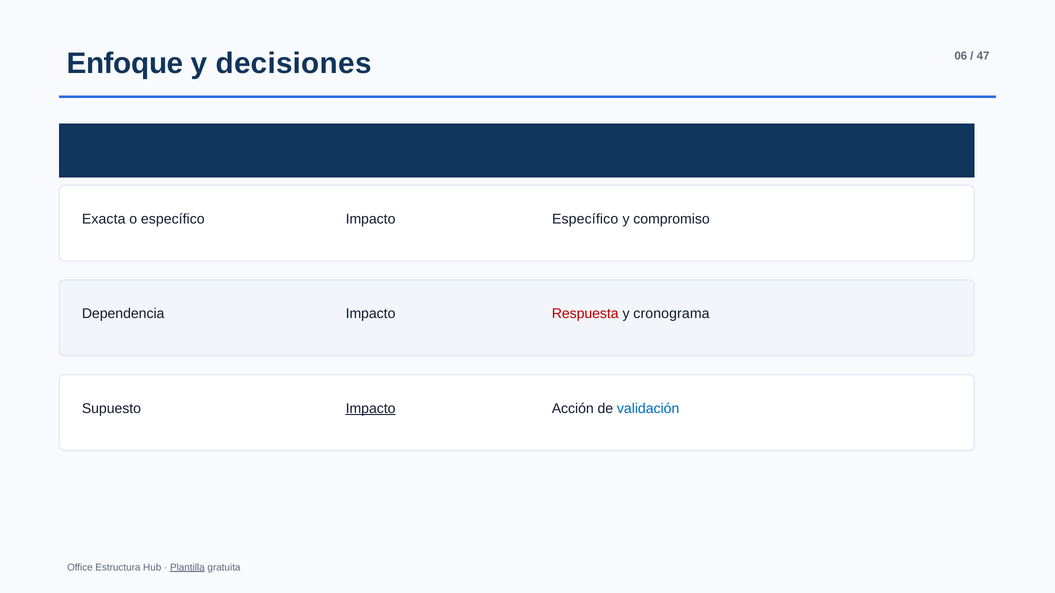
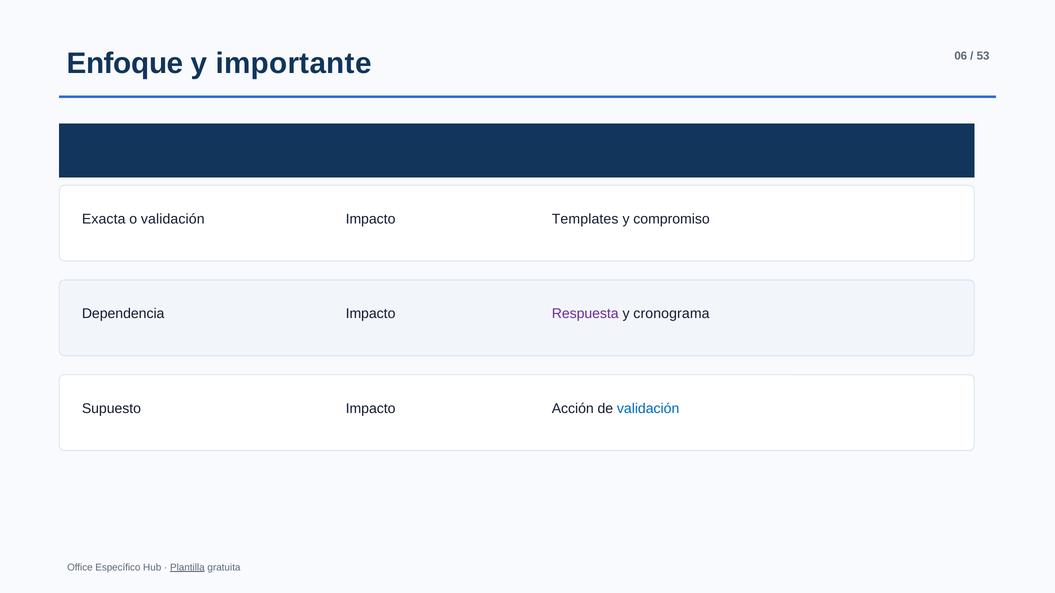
decisiones: decisiones -> importante
47: 47 -> 53
o específico: específico -> validación
Impacto Específico: Específico -> Templates
Respuesta colour: red -> purple
Impacto at (371, 409) underline: present -> none
Estructura: Estructura -> Específico
